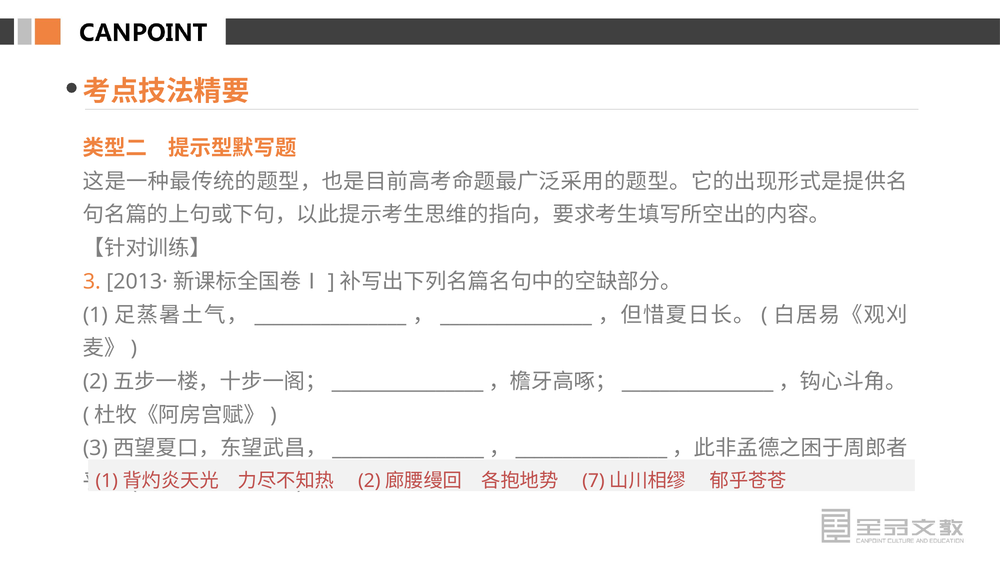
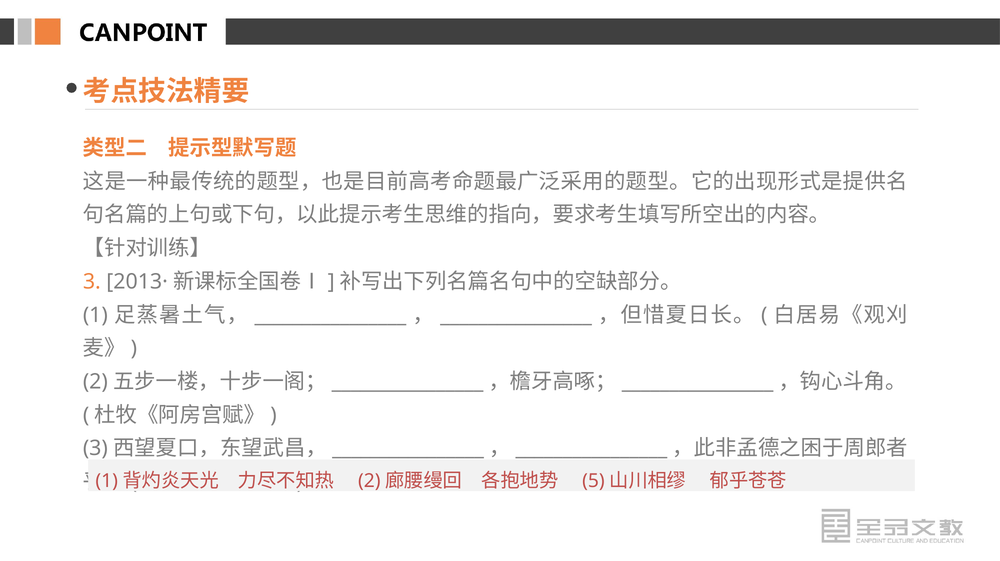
7: 7 -> 5
